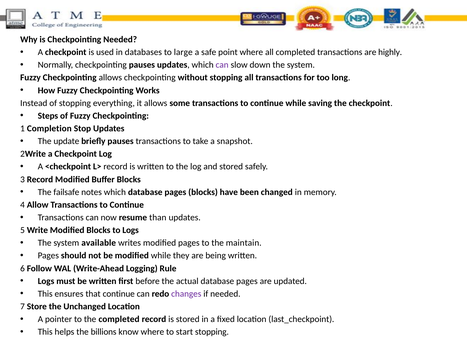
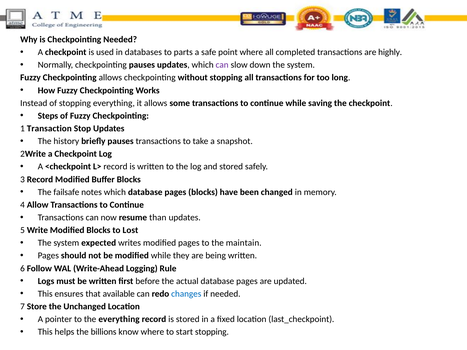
large: large -> parts
Completion: Completion -> Transaction
update: update -> history
to Logs: Logs -> Lost
available: available -> expected
that continue: continue -> available
changes colour: purple -> blue
the completed: completed -> everything
